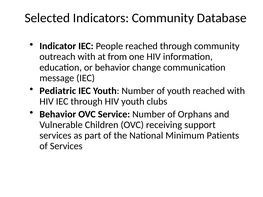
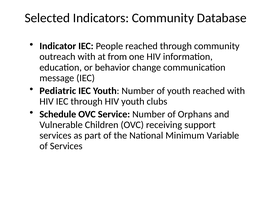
Behavior at (58, 114): Behavior -> Schedule
Patients: Patients -> Variable
